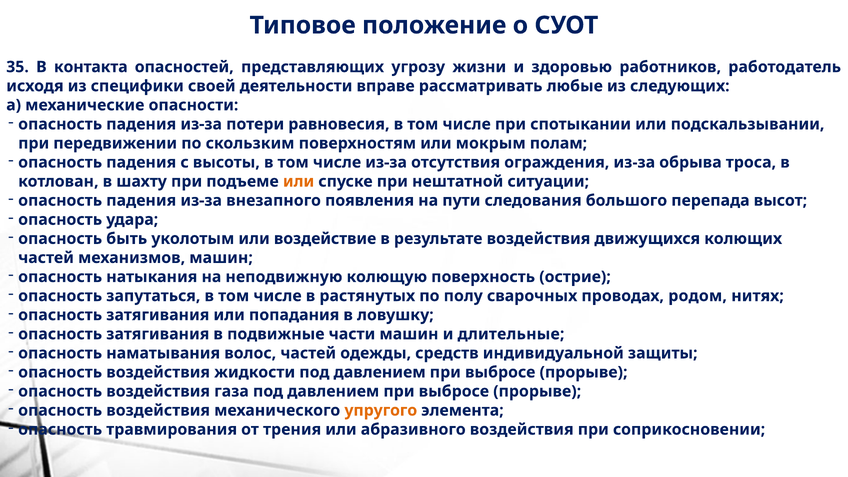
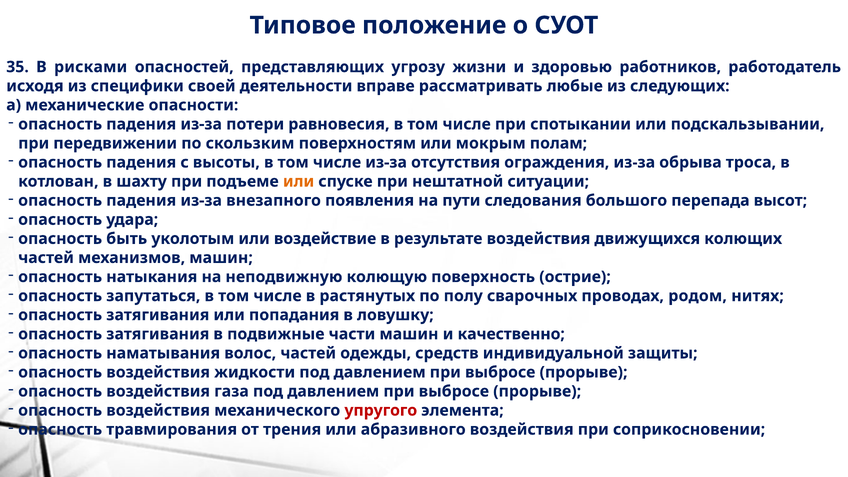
контакта: контакта -> рисками
длительные: длительные -> качественно
упругого colour: orange -> red
